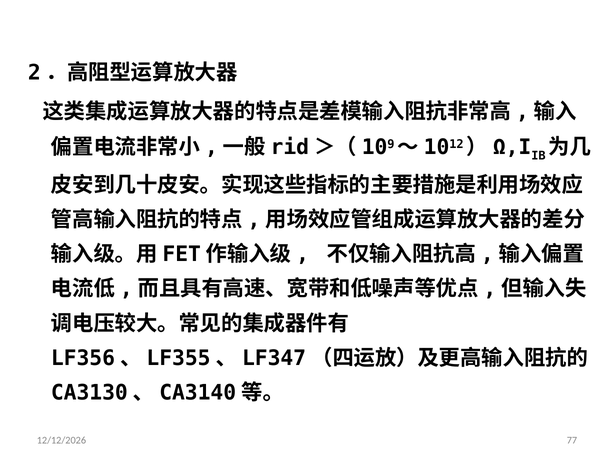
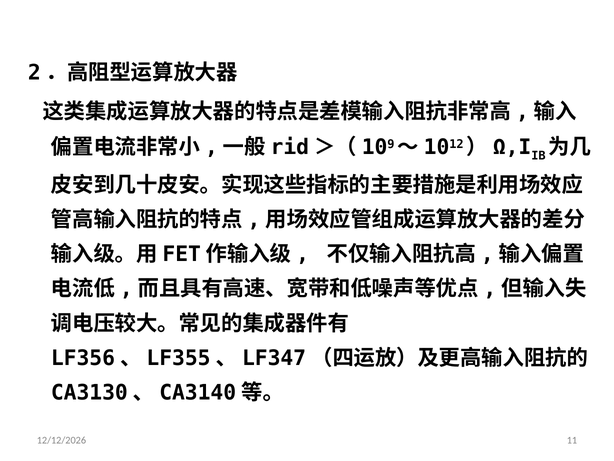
77: 77 -> 11
